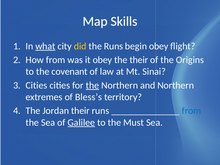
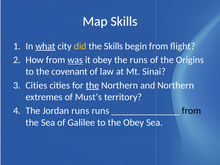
the Runs: Runs -> Skills
begin obey: obey -> from
was underline: none -> present
the their: their -> runs
Bless’s: Bless’s -> Must’s
Jordan their: their -> runs
from at (191, 111) colour: blue -> black
Galilee underline: present -> none
the Must: Must -> Obey
